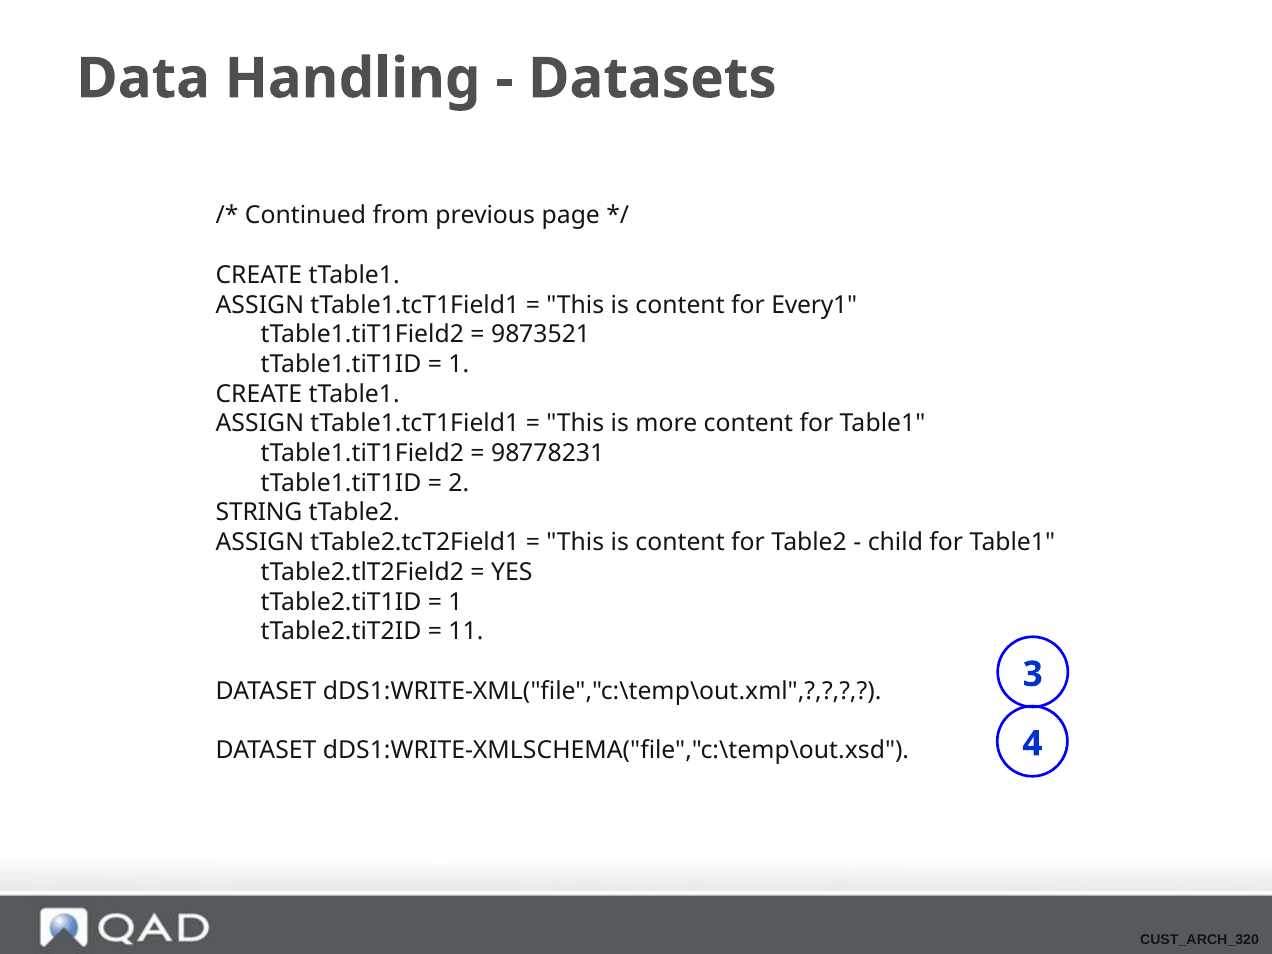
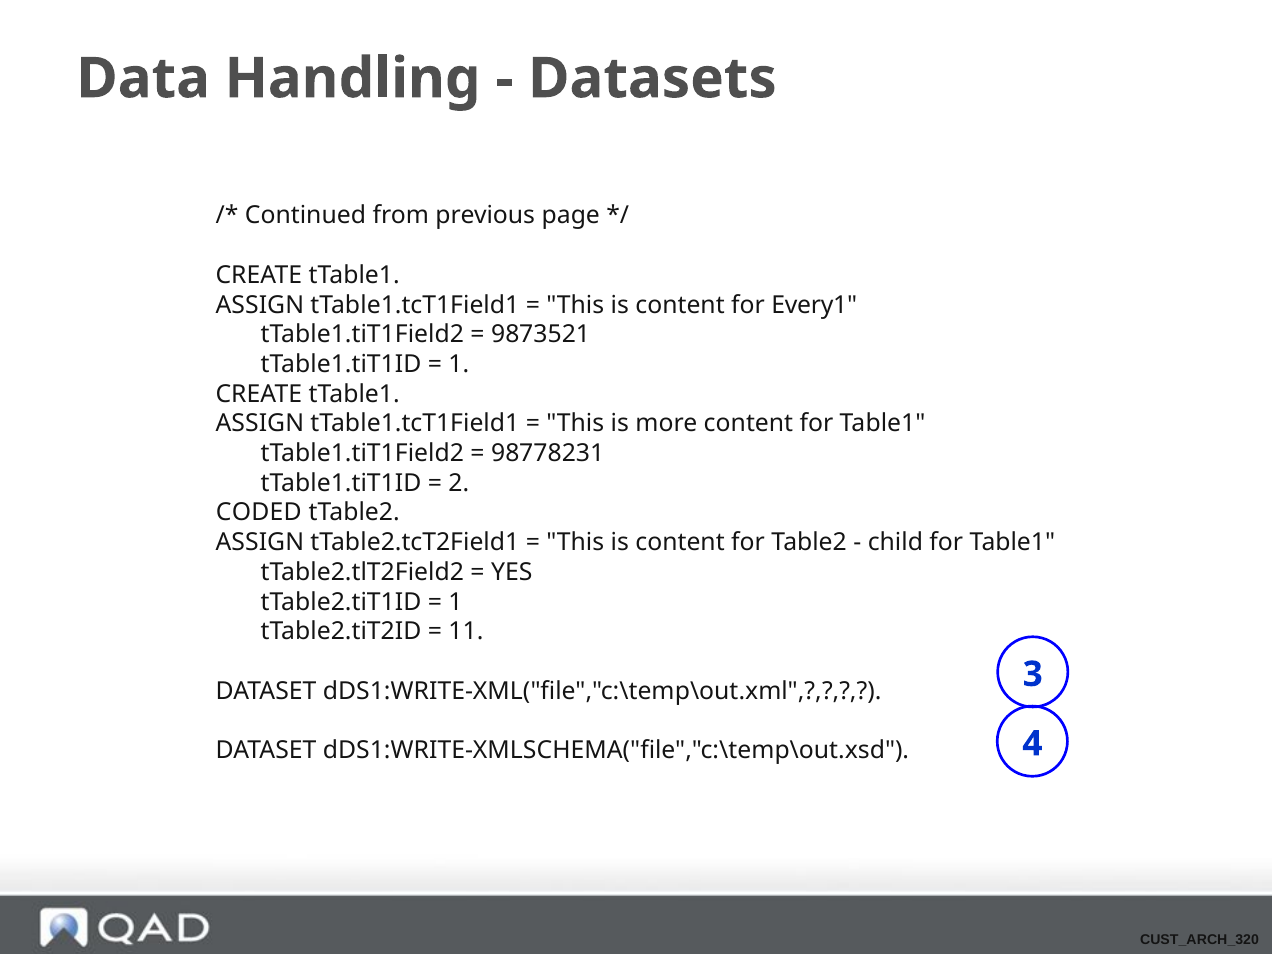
STRING: STRING -> CODED
